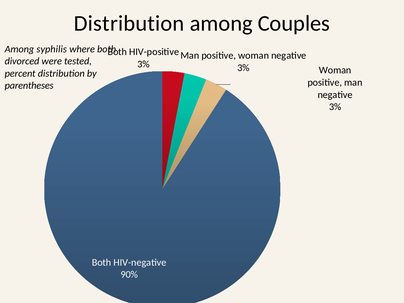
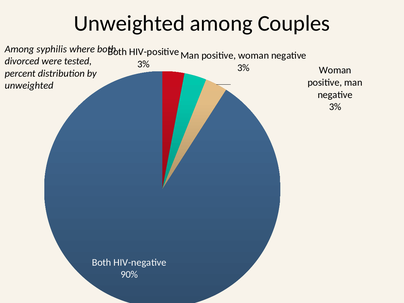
Distribution at (129, 23): Distribution -> Unweighted
parentheses at (29, 85): parentheses -> unweighted
